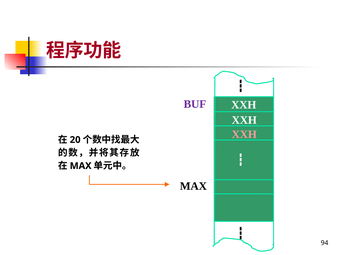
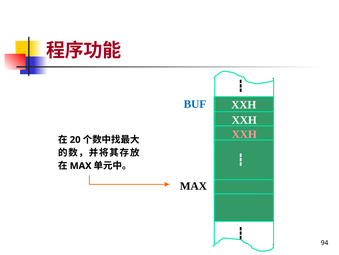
BUF colour: purple -> blue
